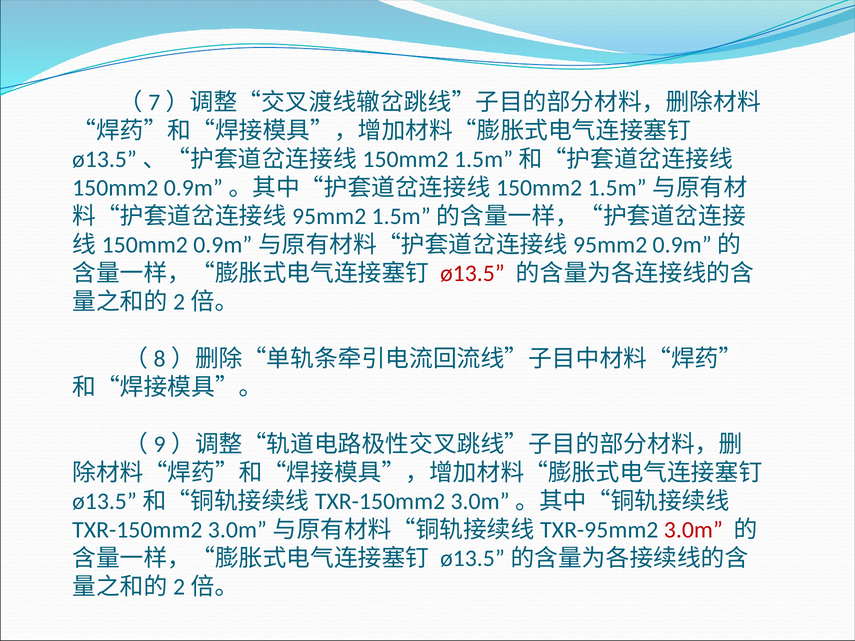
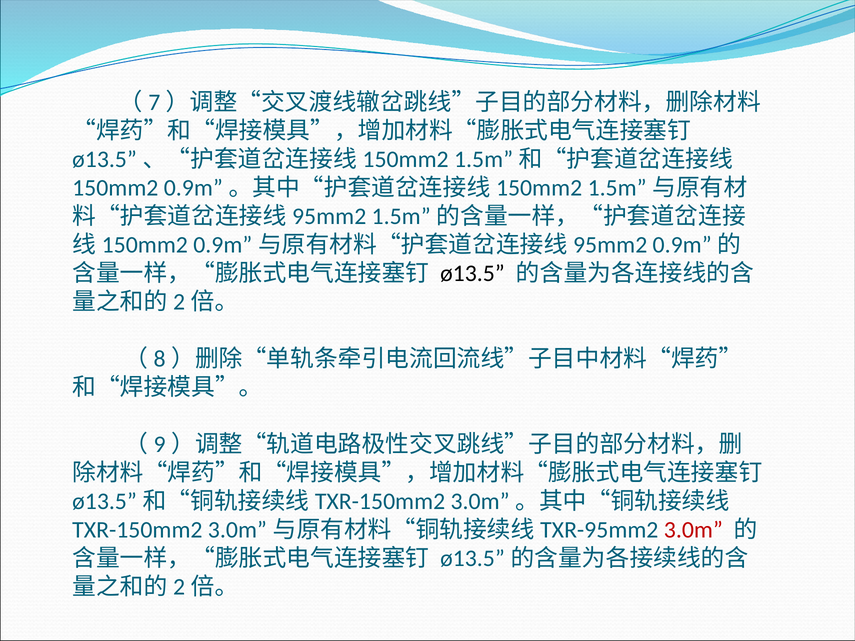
ø13.5 colour: red -> black
